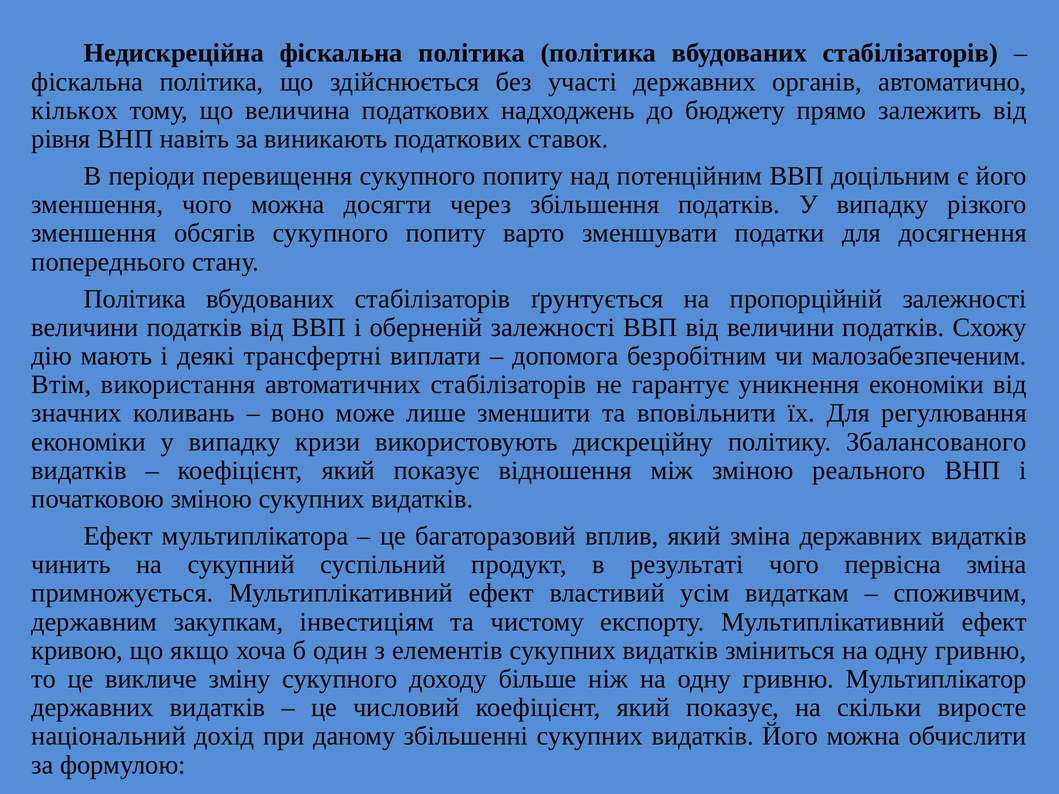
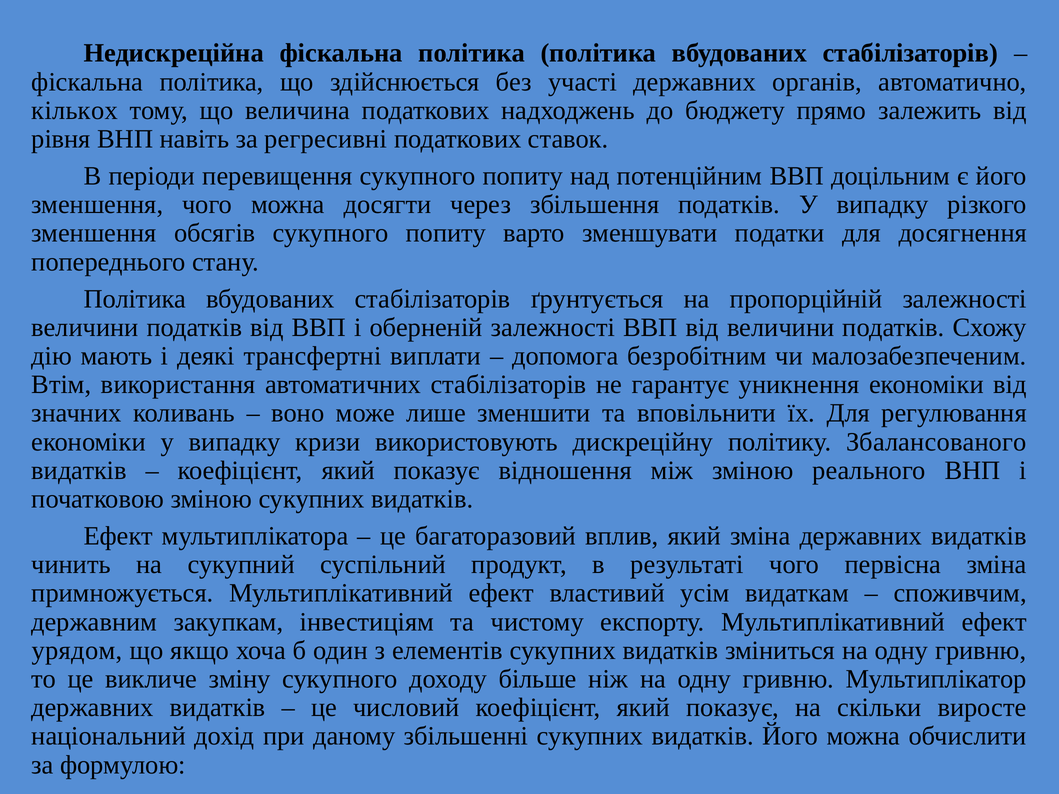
виникають: виникають -> регресивні
кривою: кривою -> урядом
